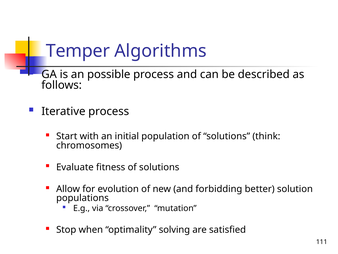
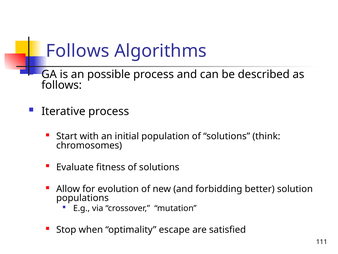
Temper at (78, 51): Temper -> Follows
solving: solving -> escape
